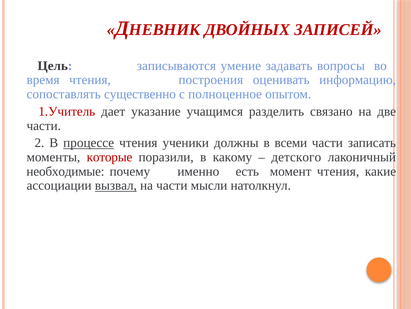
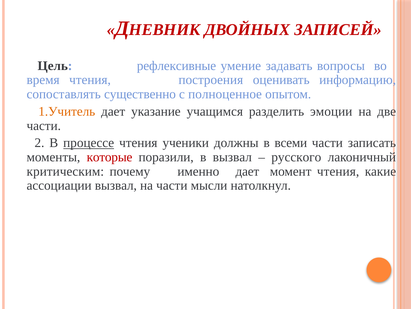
записываются: записываются -> рефлексивные
1.Учитель colour: red -> orange
связано: связано -> эмоции
в какому: какому -> вызвал
детского: детского -> русского
необходимые: необходимые -> критическим
именно есть: есть -> дает
вызвал at (116, 185) underline: present -> none
